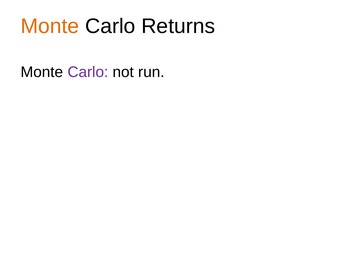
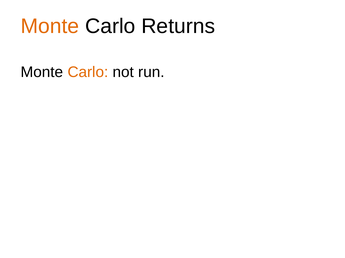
Carlo at (88, 72) colour: purple -> orange
